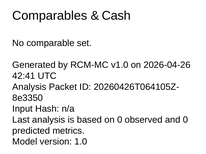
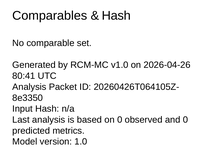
Cash at (116, 16): Cash -> Hash
42:41: 42:41 -> 80:41
